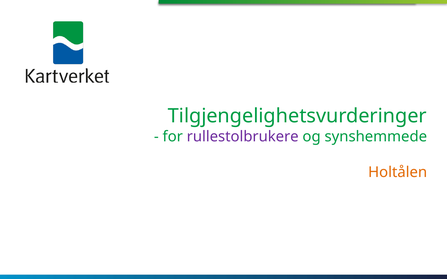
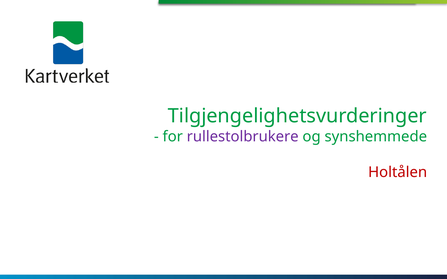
Holtålen colour: orange -> red
